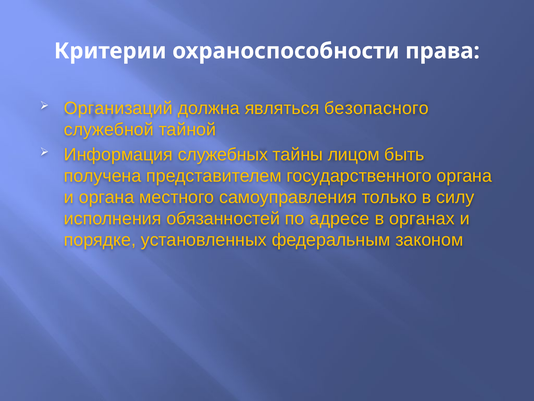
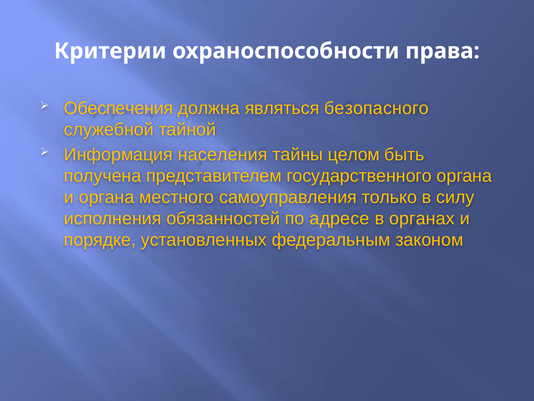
Организаций: Организаций -> Обеспечения
служебных: служебных -> населения
лицом: лицом -> целом
